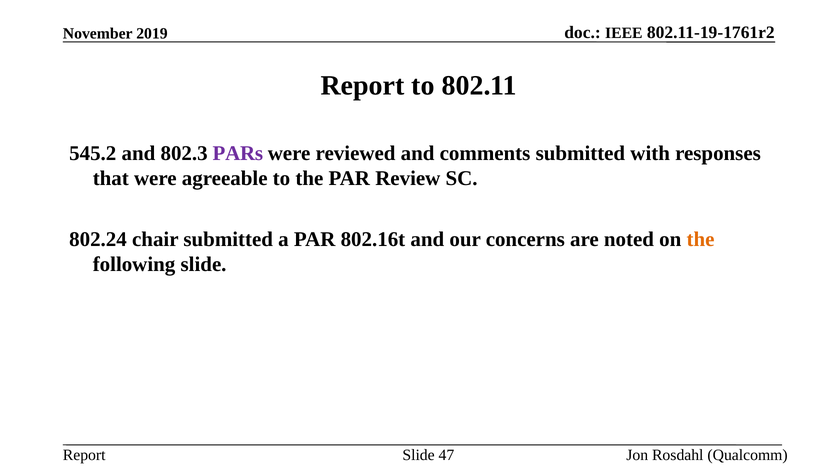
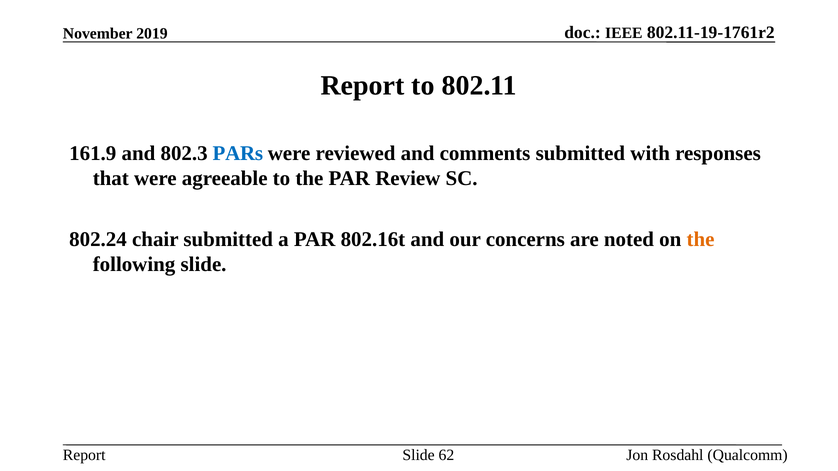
545.2: 545.2 -> 161.9
PARs colour: purple -> blue
47: 47 -> 62
